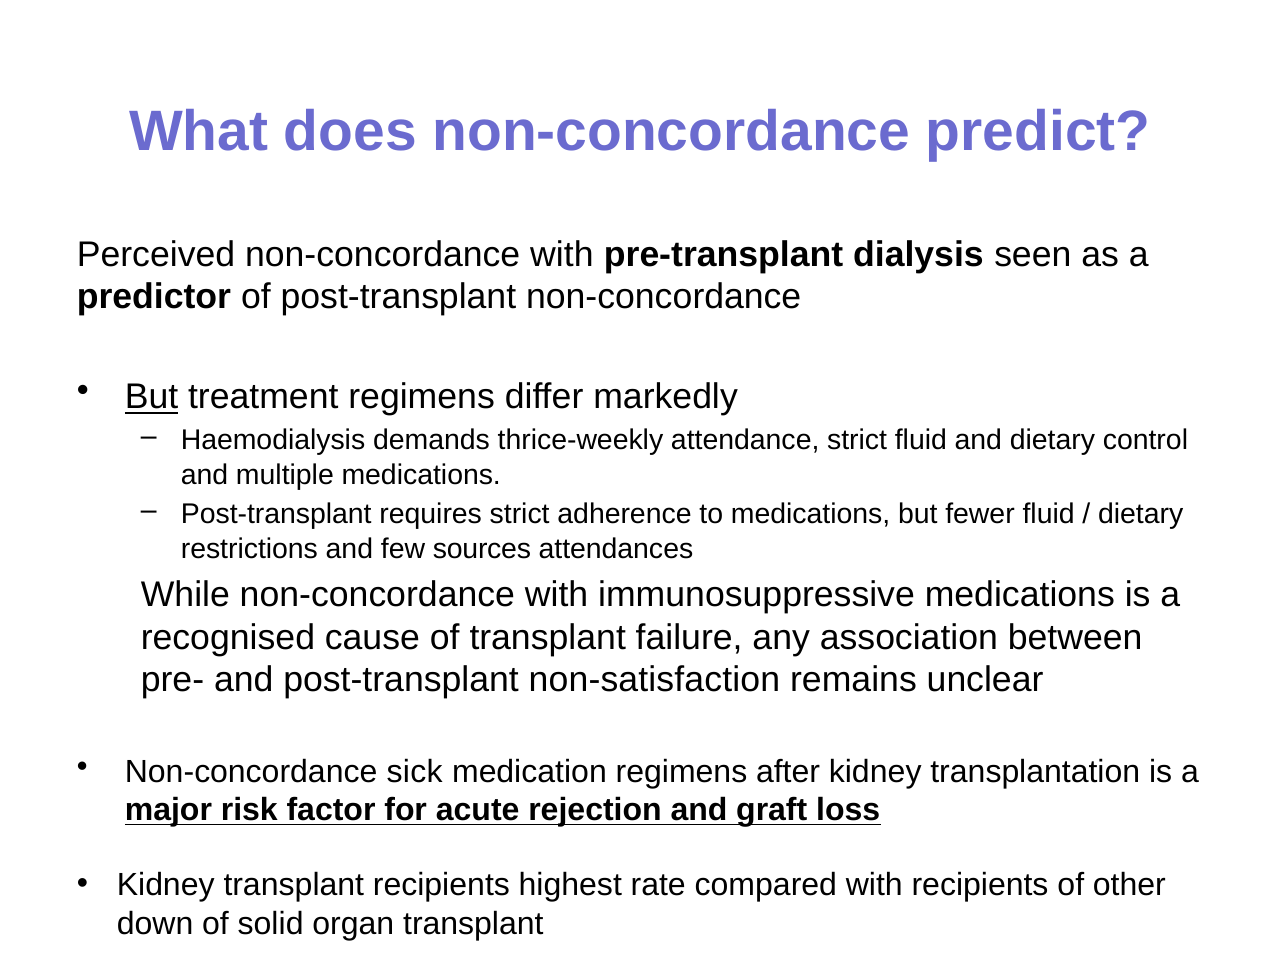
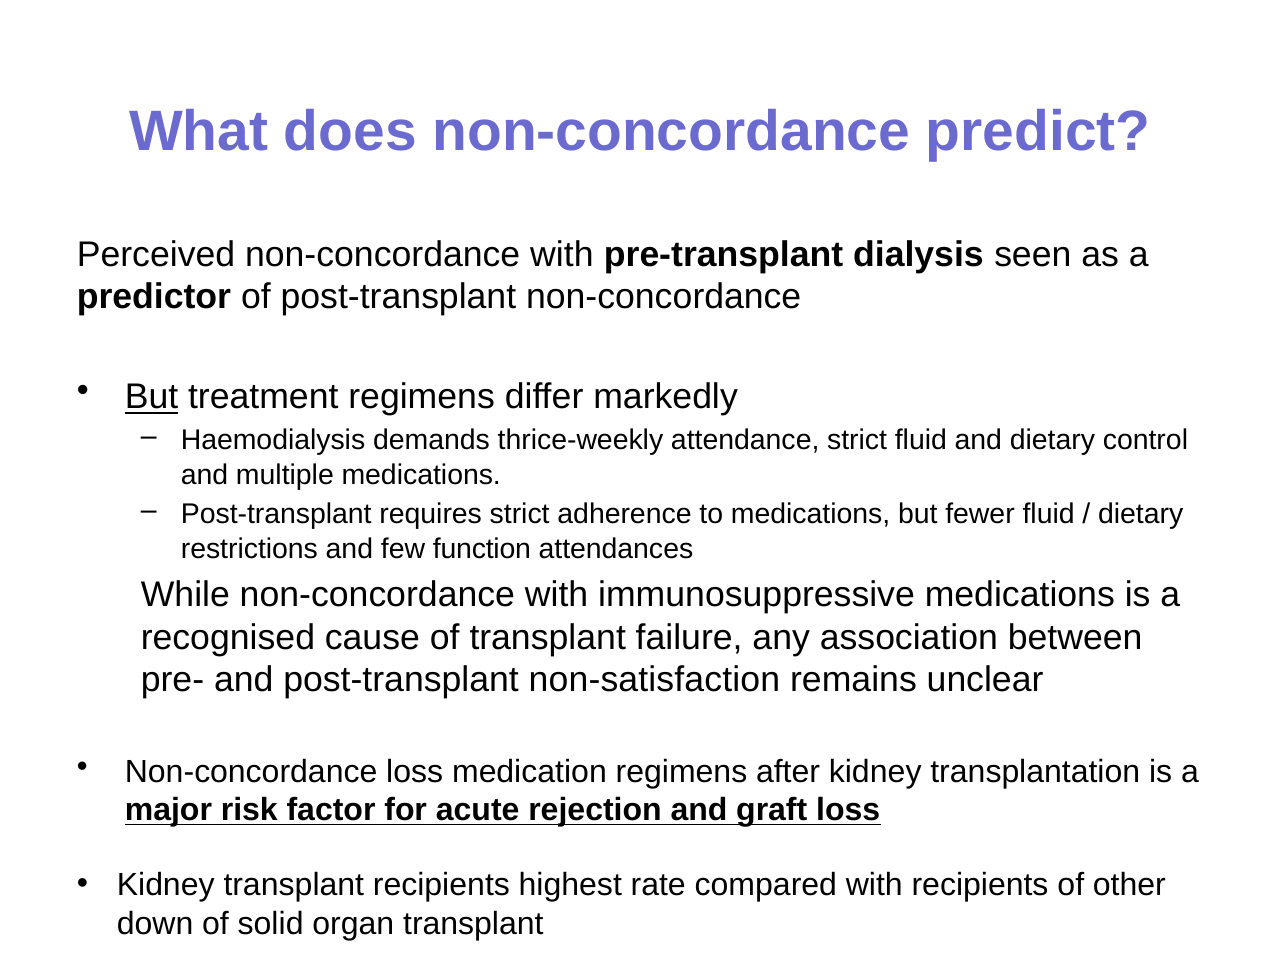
sources: sources -> function
Non-concordance sick: sick -> loss
